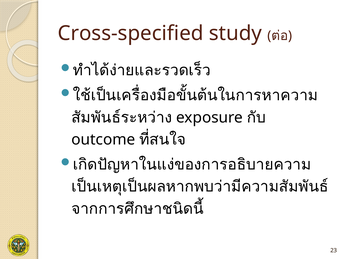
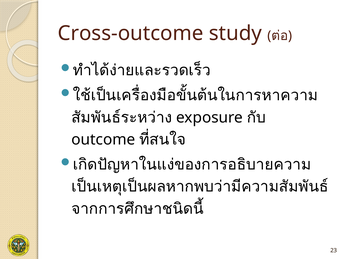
Cross-specified: Cross-specified -> Cross-outcome
